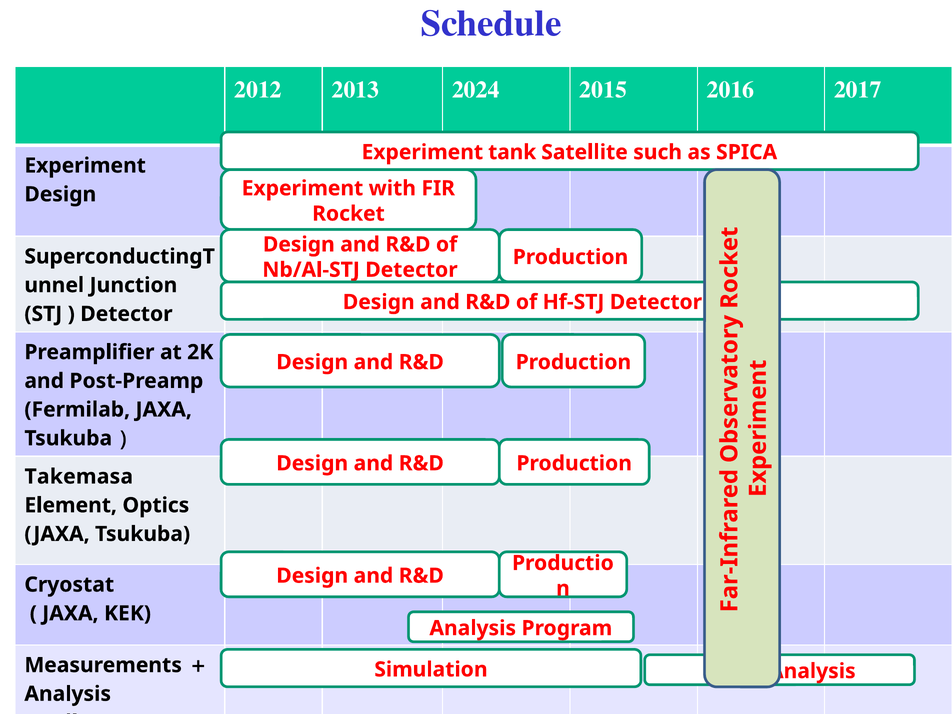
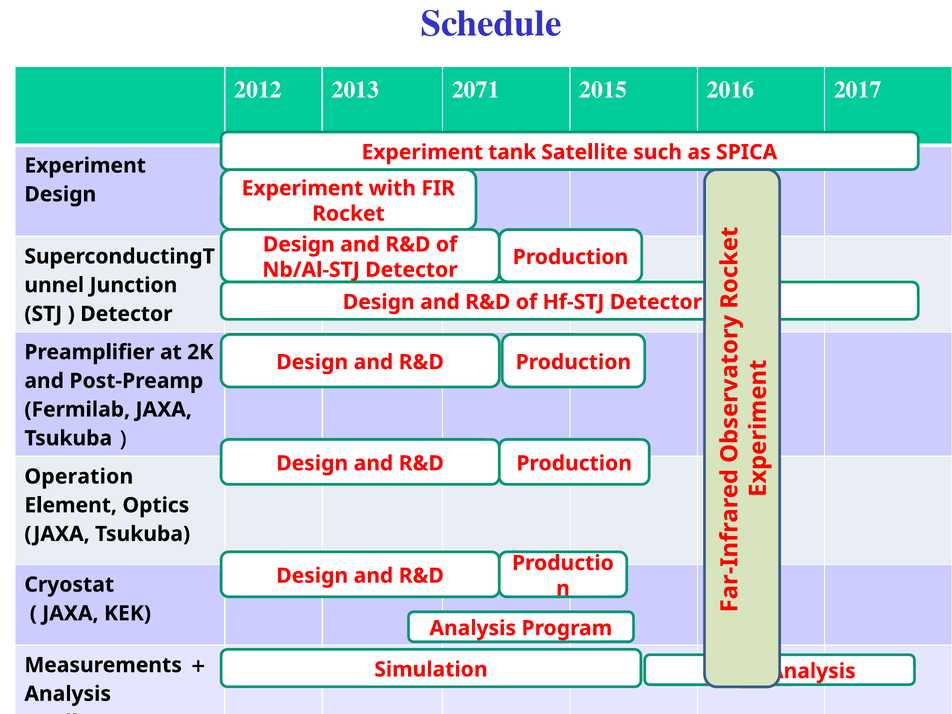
2024: 2024 -> 2071
Takemasa: Takemasa -> Operation
